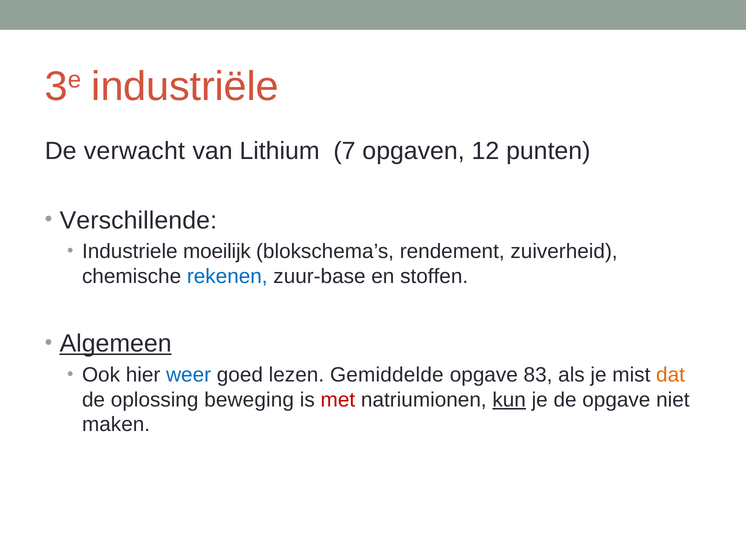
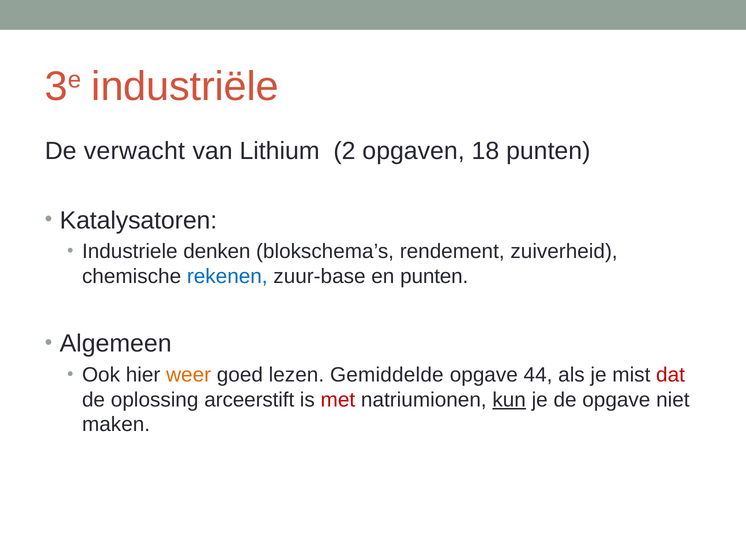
7: 7 -> 2
12: 12 -> 18
Verschillende: Verschillende -> Katalysatoren
moeilijk: moeilijk -> denken
en stoffen: stoffen -> punten
Algemeen underline: present -> none
weer colour: blue -> orange
83: 83 -> 44
dat colour: orange -> red
beweging: beweging -> arceerstift
